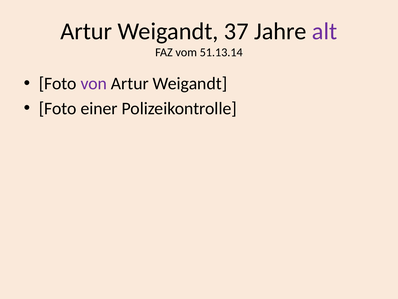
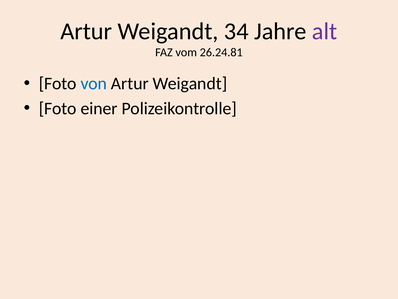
37: 37 -> 34
51.13.14: 51.13.14 -> 26.24.81
von colour: purple -> blue
